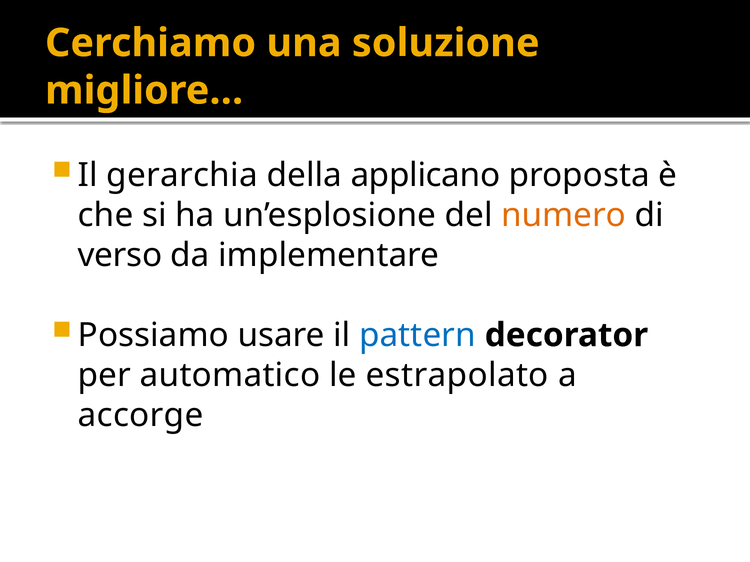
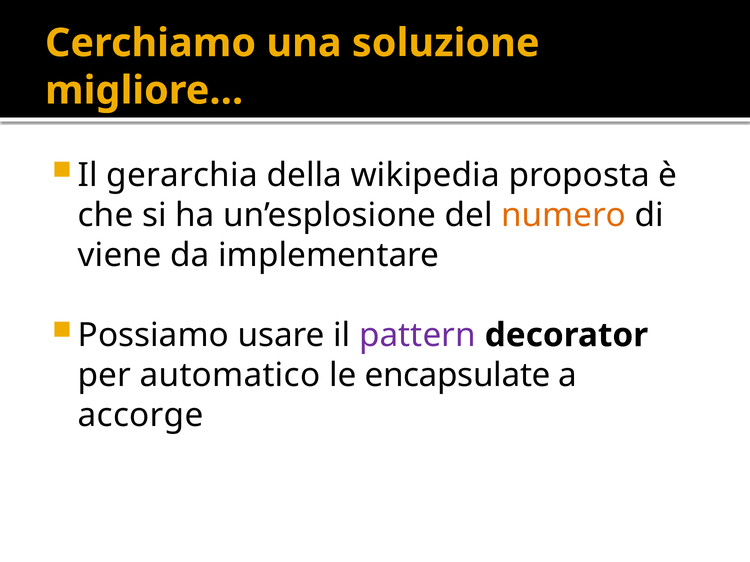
applicano: applicano -> wikipedia
verso: verso -> viene
pattern colour: blue -> purple
estrapolato: estrapolato -> encapsulate
